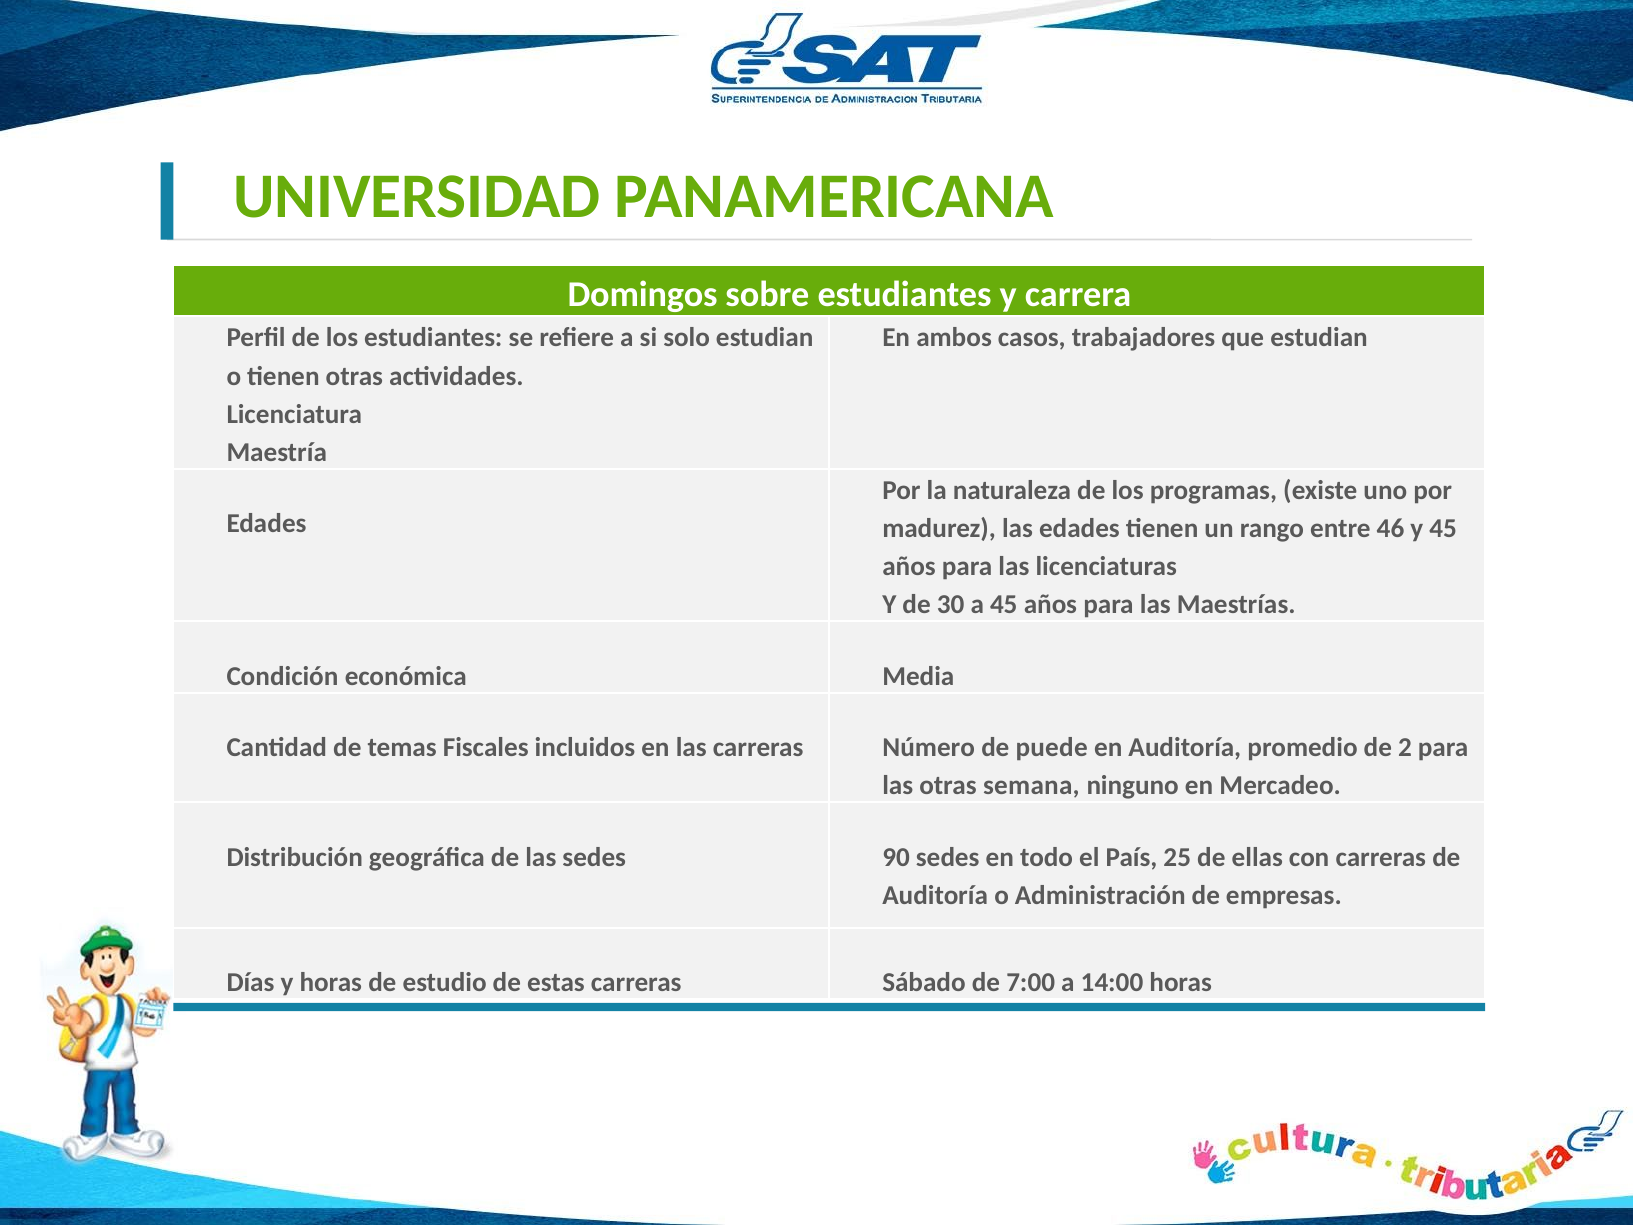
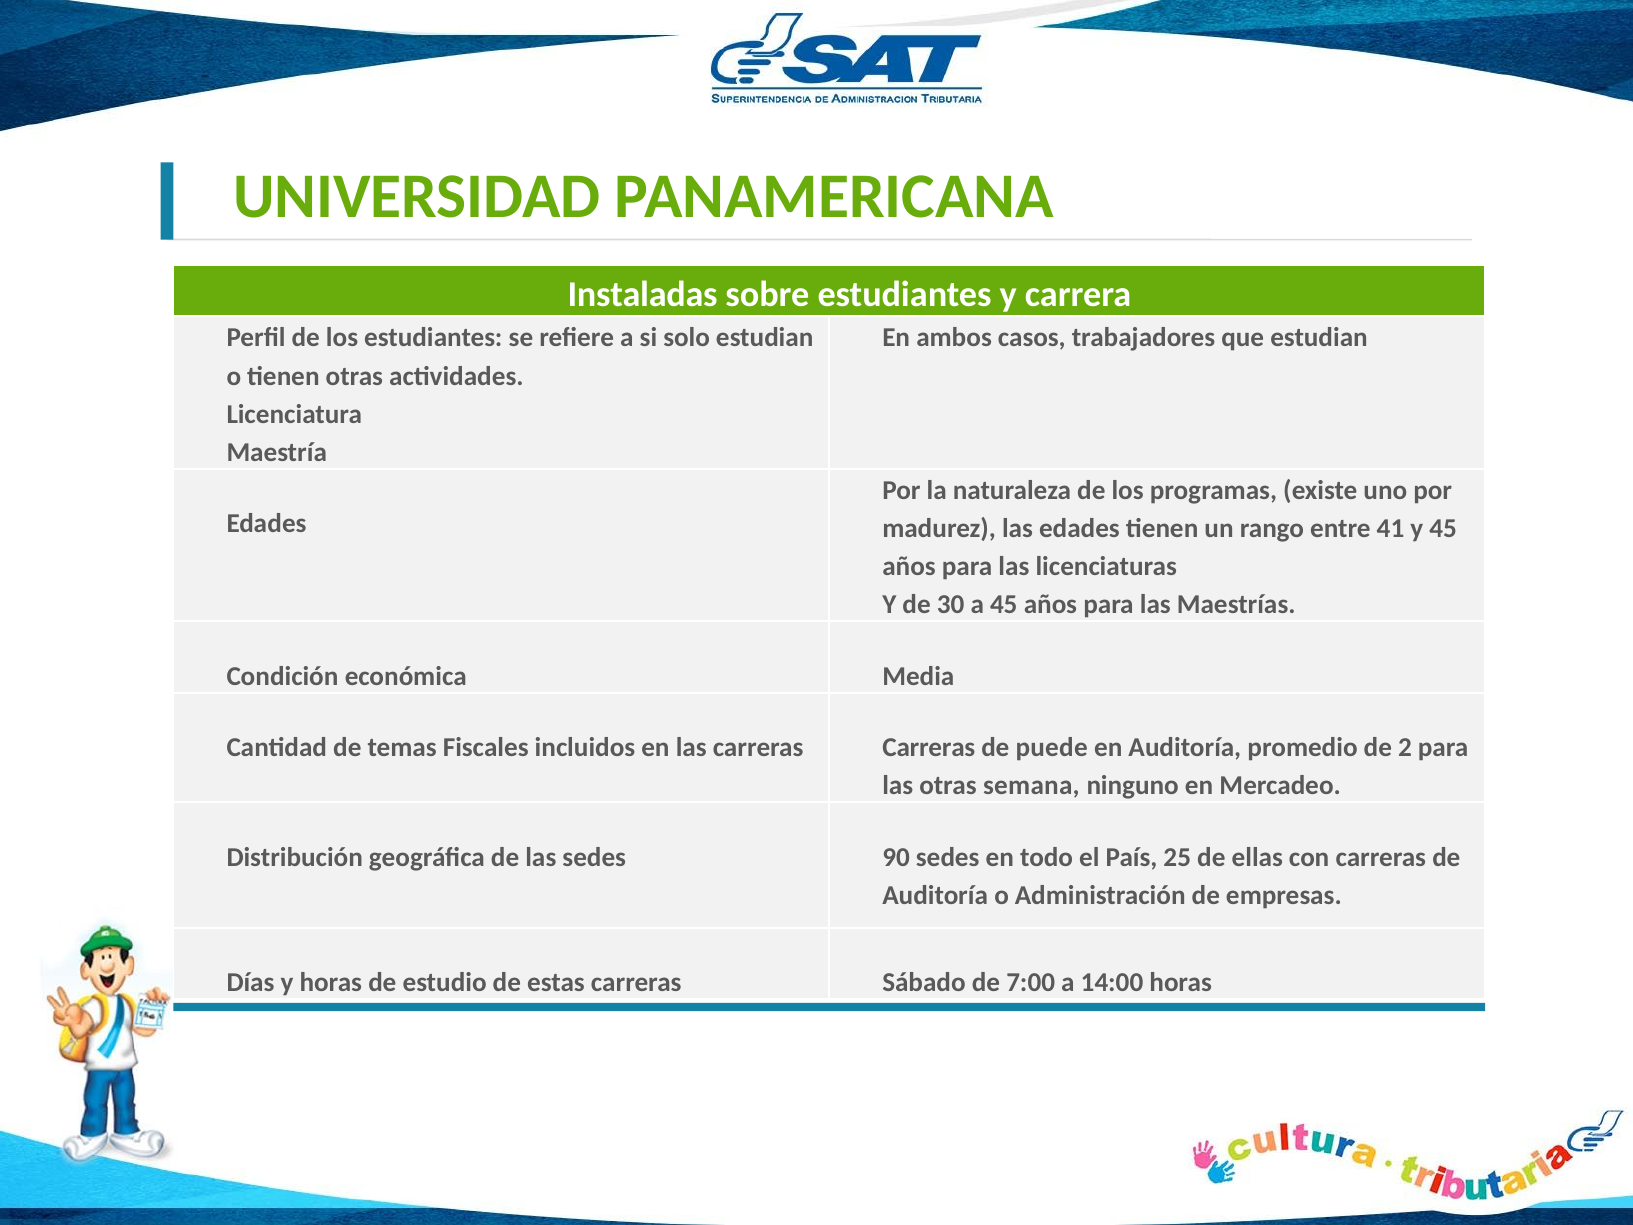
Domingos: Domingos -> Instaladas
46: 46 -> 41
carreras Número: Número -> Carreras
